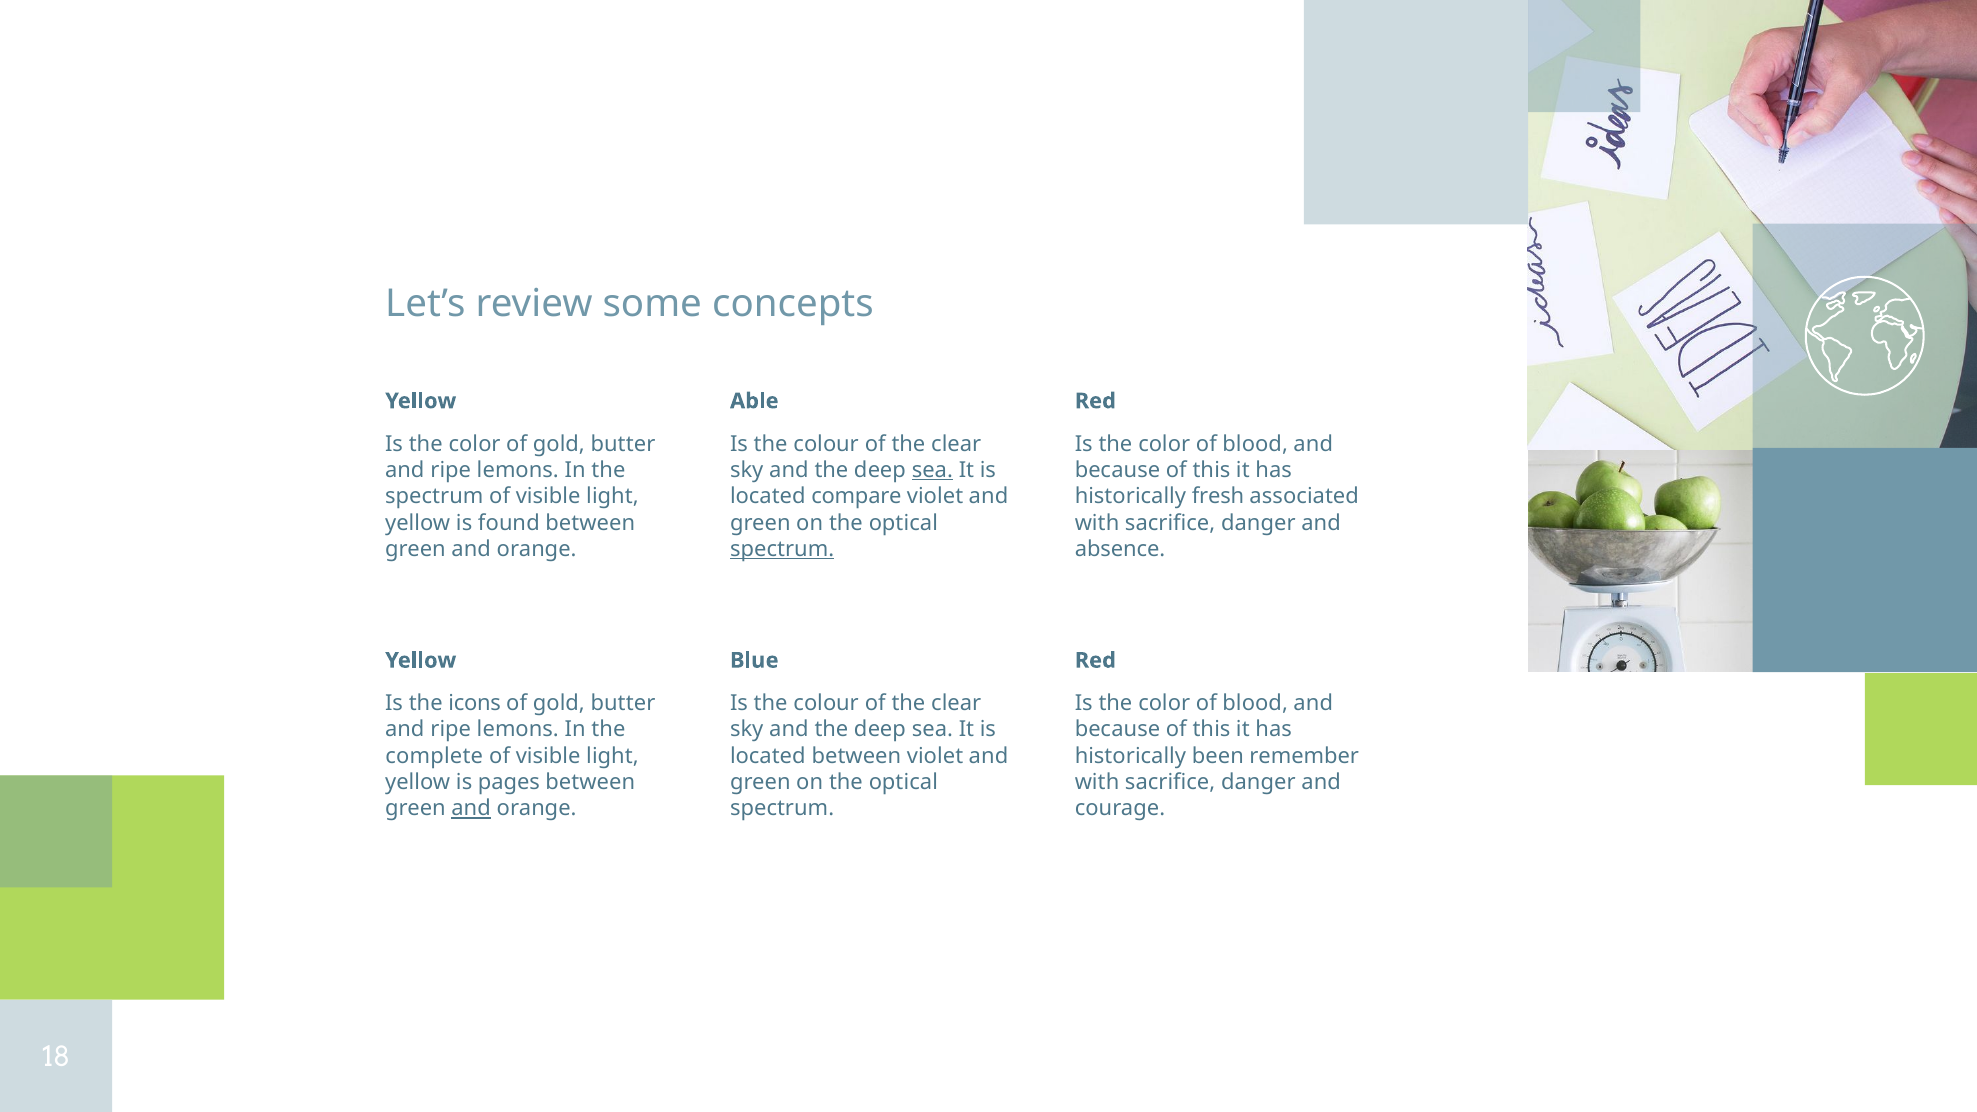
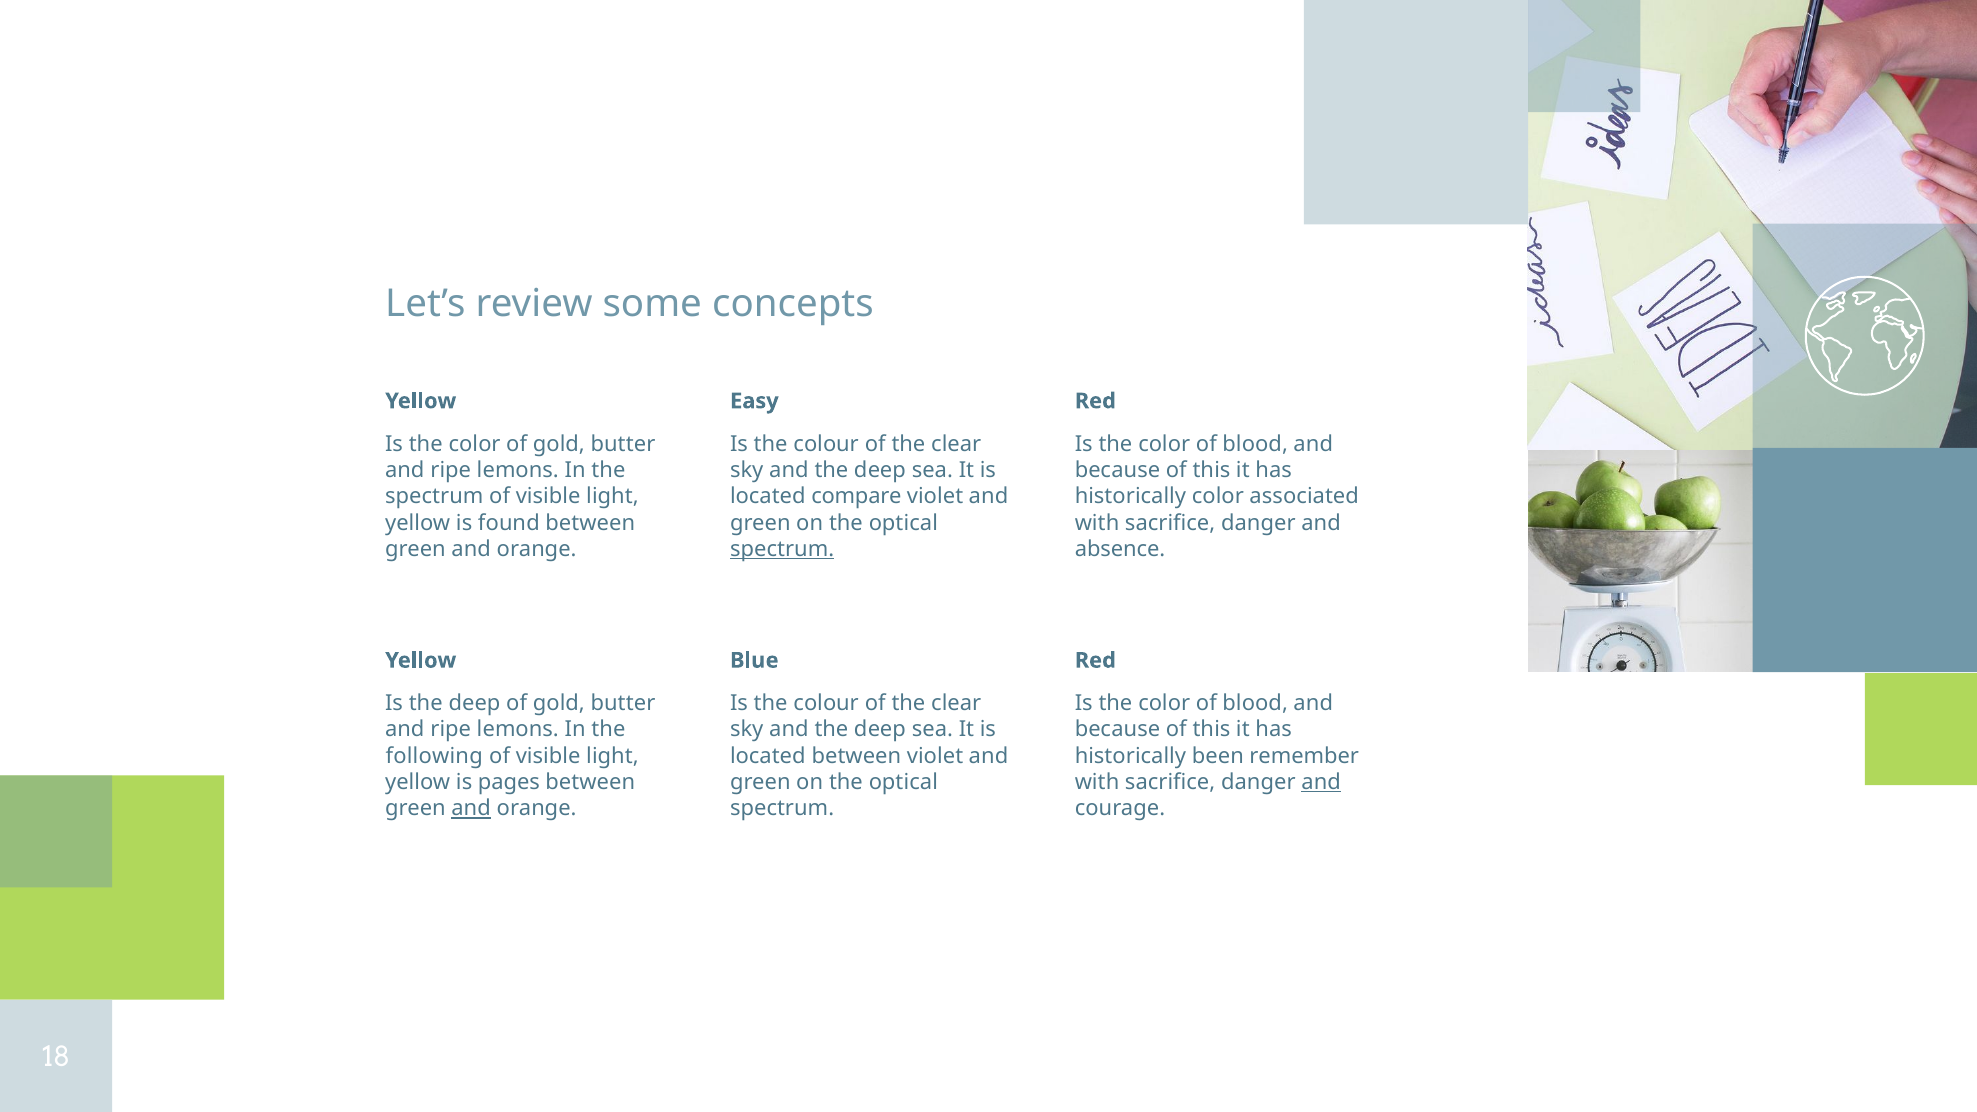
Able: Able -> Easy
sea at (932, 470) underline: present -> none
historically fresh: fresh -> color
Is the icons: icons -> deep
complete: complete -> following
and at (1321, 782) underline: none -> present
